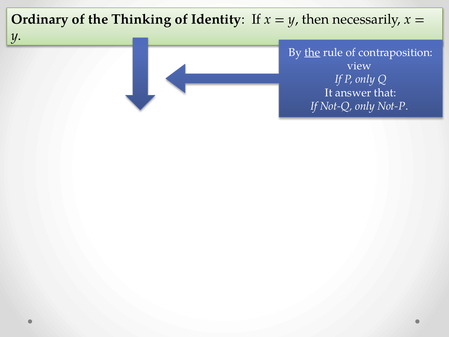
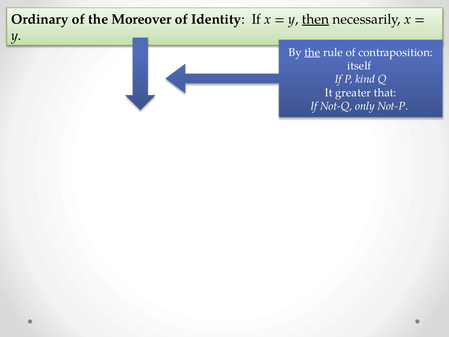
Thinking: Thinking -> Moreover
then underline: none -> present
view: view -> itself
P only: only -> kind
answer: answer -> greater
